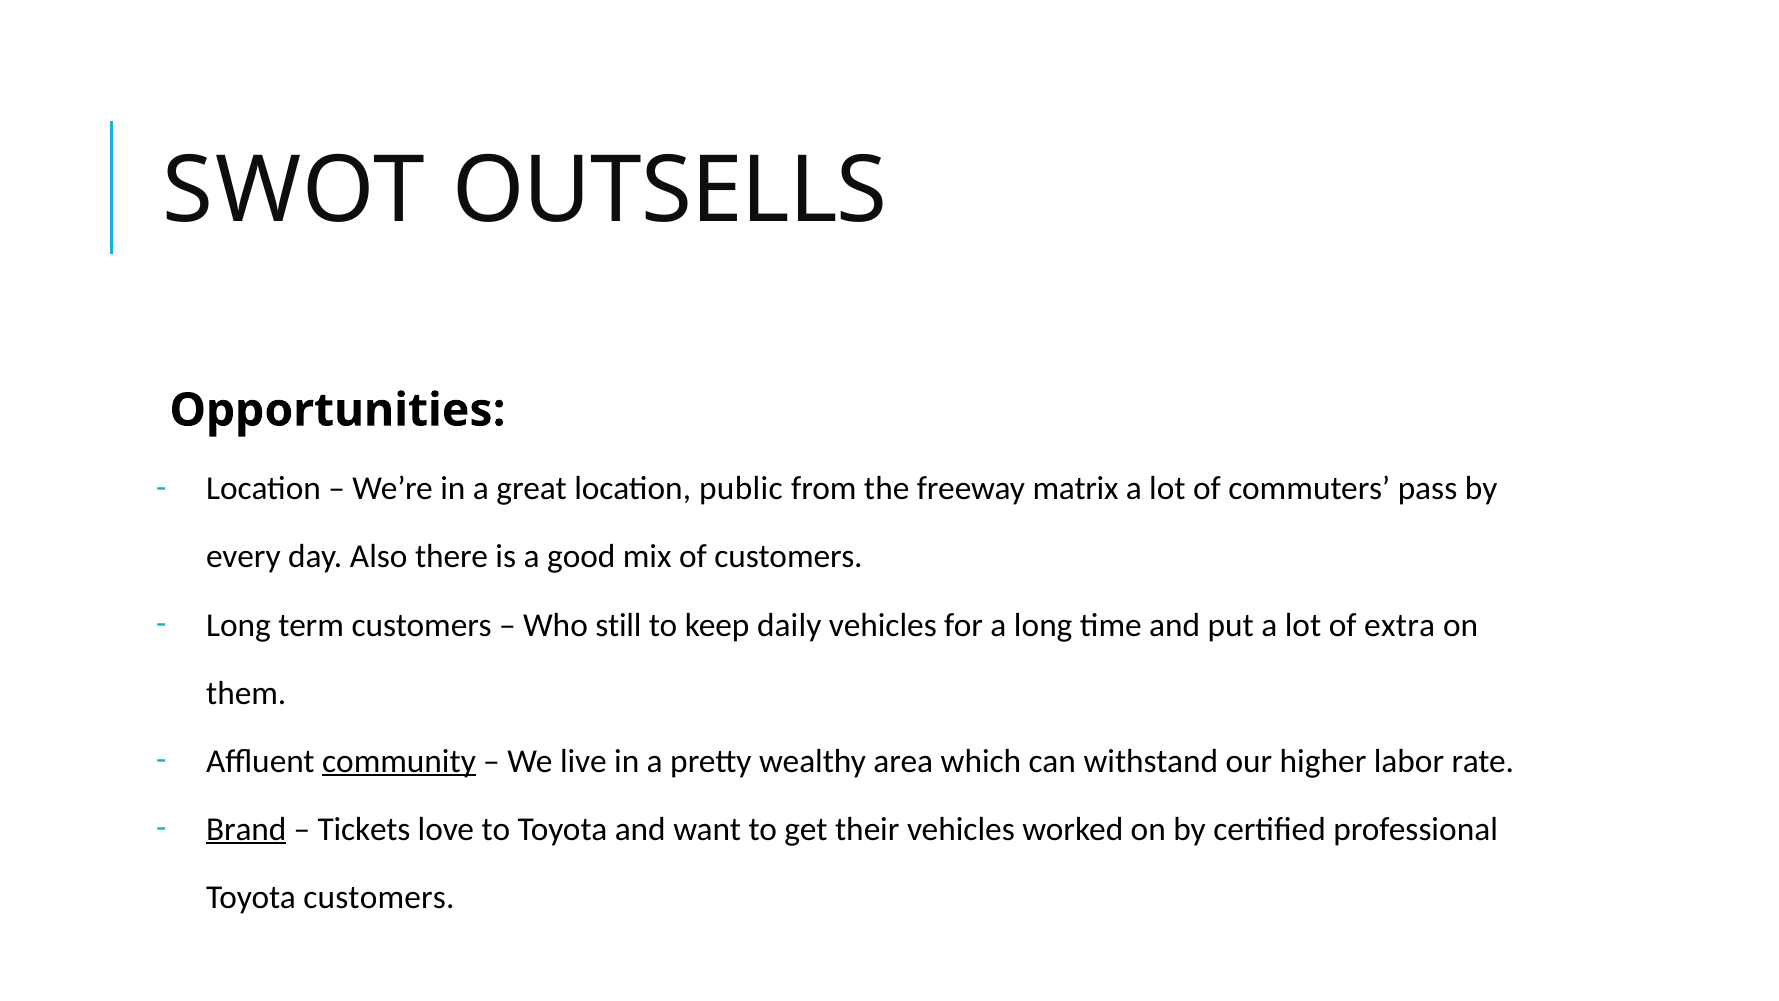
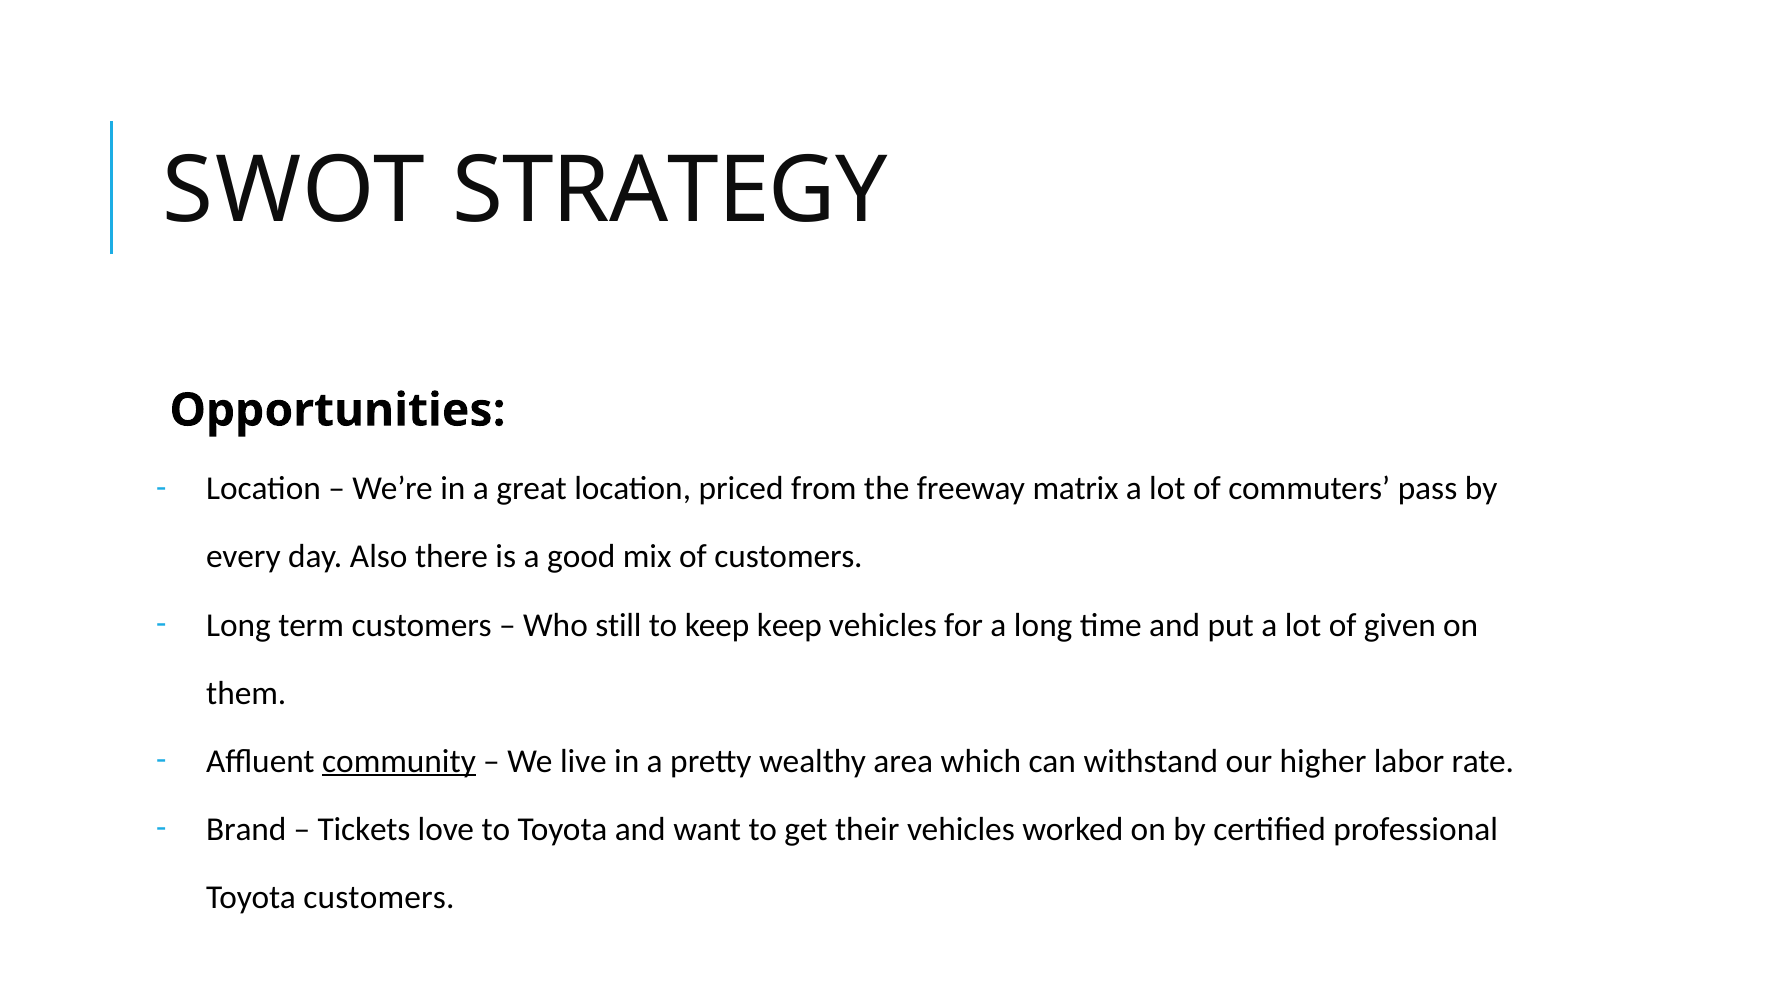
OUTSELLS: OUTSELLS -> STRATEGY
public: public -> priced
keep daily: daily -> keep
extra: extra -> given
Brand underline: present -> none
